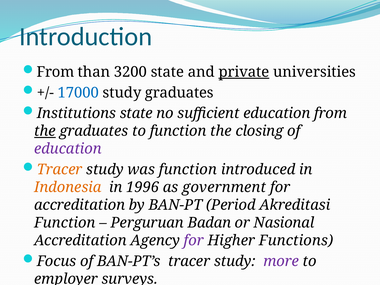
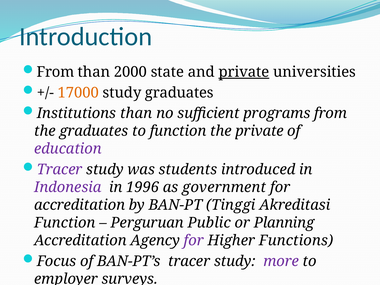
3200: 3200 -> 2000
17000 colour: blue -> orange
Institutions state: state -> than
sufficient education: education -> programs
the at (45, 131) underline: present -> none
the closing: closing -> private
Tracer at (60, 170) colour: orange -> purple
was function: function -> students
Indonesia colour: orange -> purple
Period: Period -> Tinggi
Badan: Badan -> Public
Nasional: Nasional -> Planning
